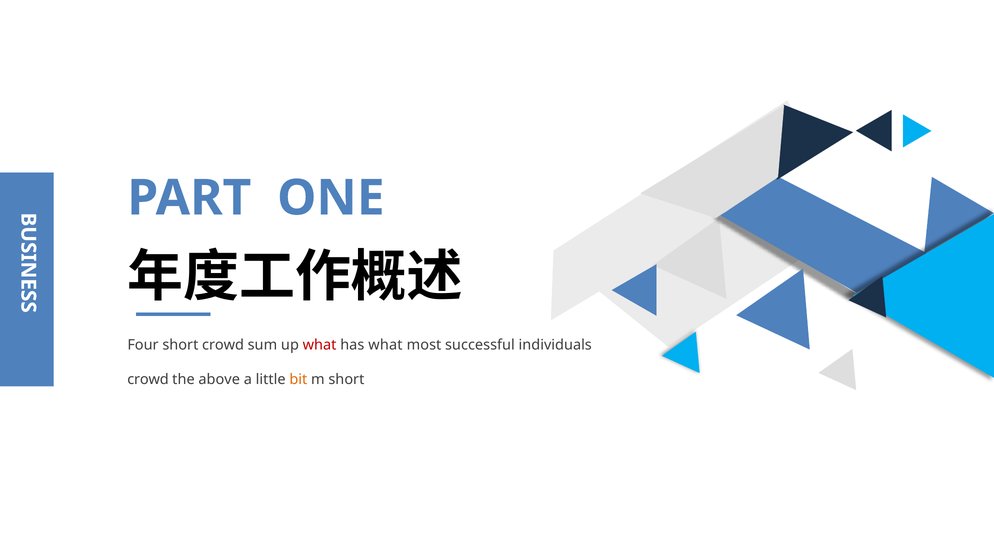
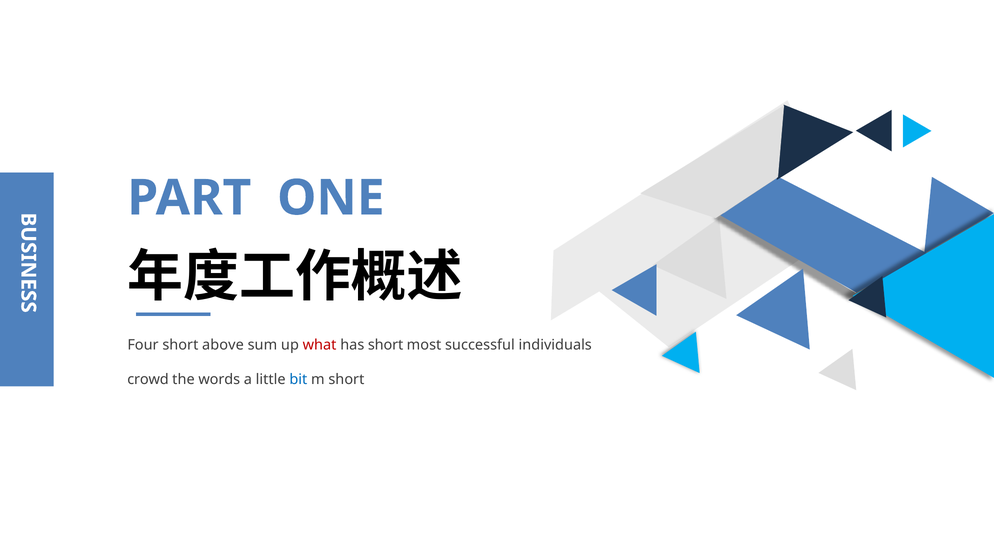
short crowd: crowd -> above
has what: what -> short
above: above -> words
bit colour: orange -> blue
